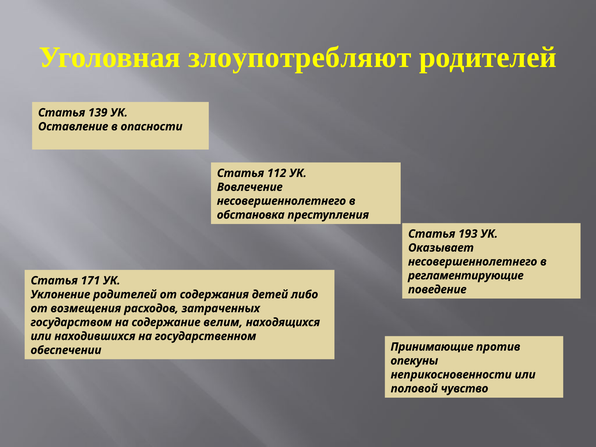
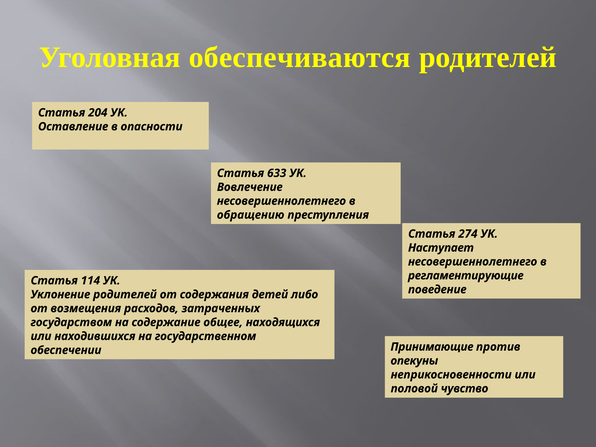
злоупотребляют: злоупотребляют -> обеспечиваются
139: 139 -> 204
112: 112 -> 633
обстановка: обстановка -> обращению
193: 193 -> 274
Оказывает: Оказывает -> Наступает
171: 171 -> 114
велим: велим -> общее
